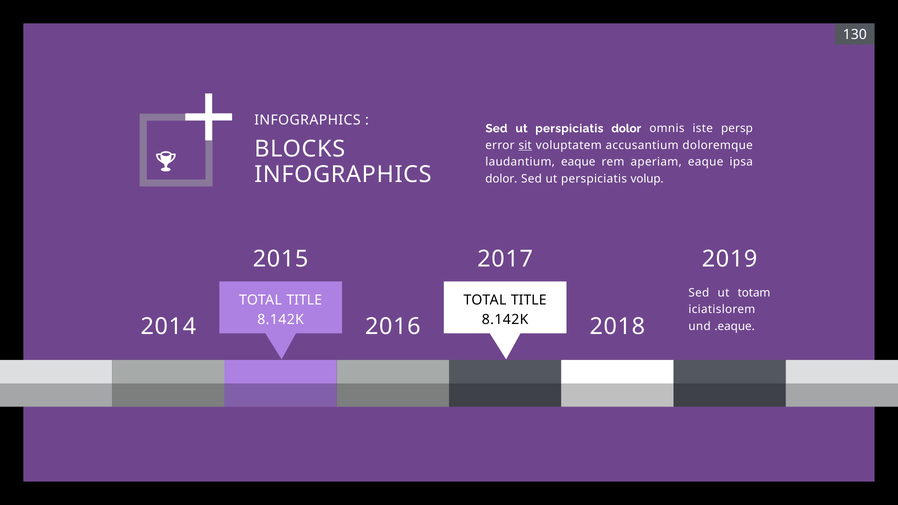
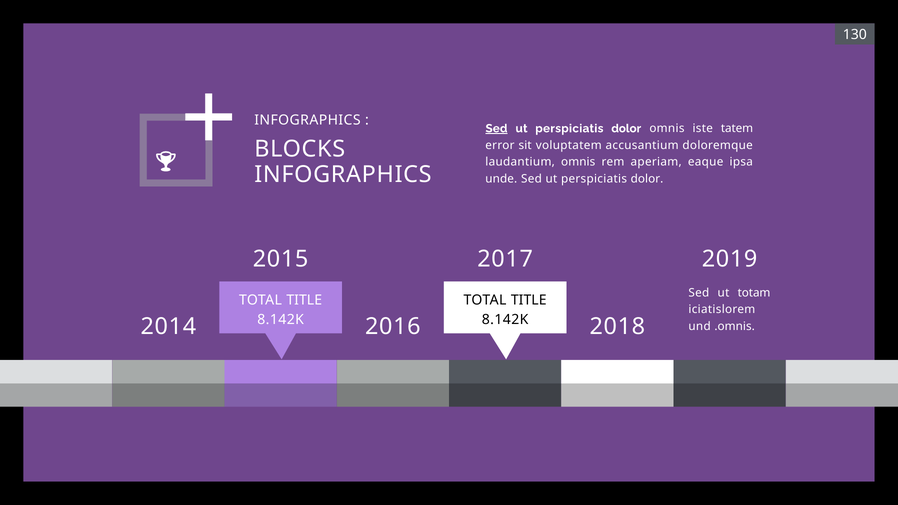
Sed at (496, 128) underline: none -> present
persp: persp -> tatem
sit underline: present -> none
laudantium eaque: eaque -> omnis
dolor at (501, 179): dolor -> unde
volup at (647, 179): volup -> dolor
.eaque: .eaque -> .omnis
